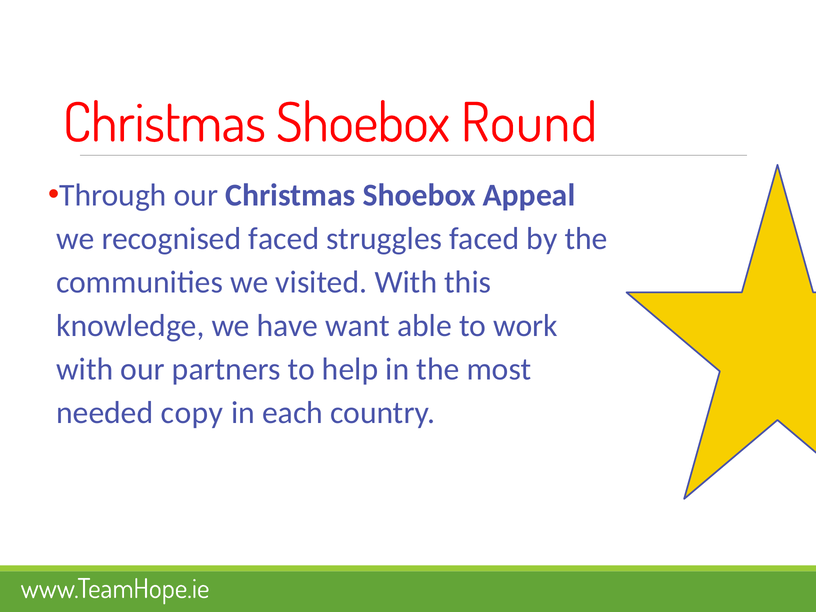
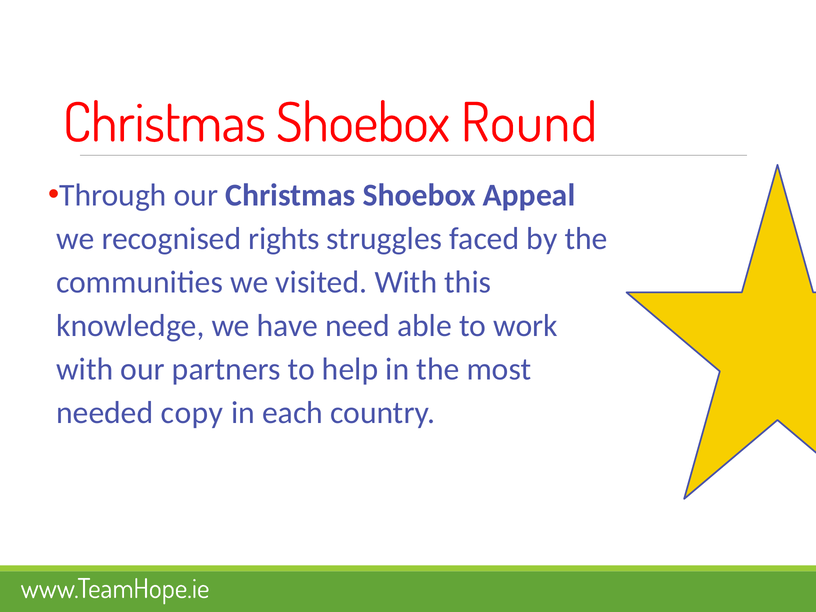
recognised faced: faced -> rights
want: want -> need
